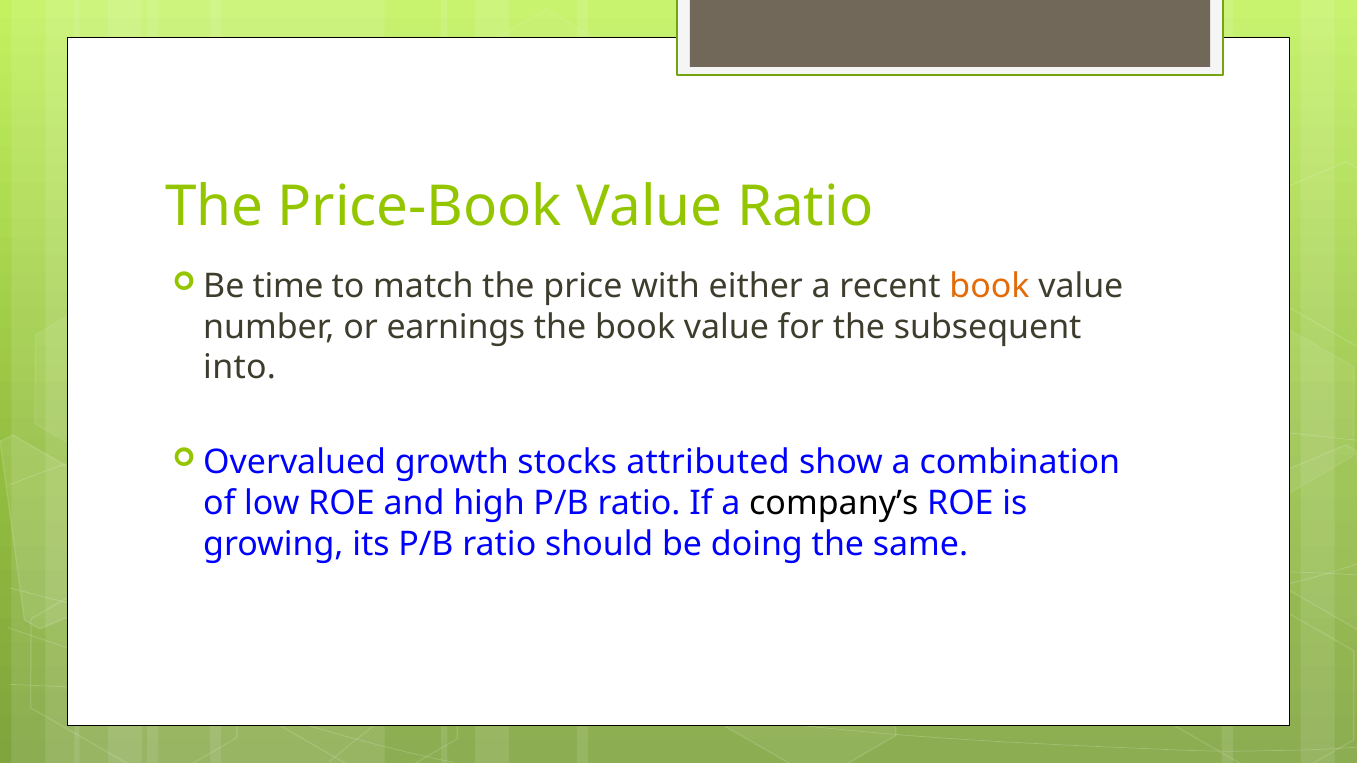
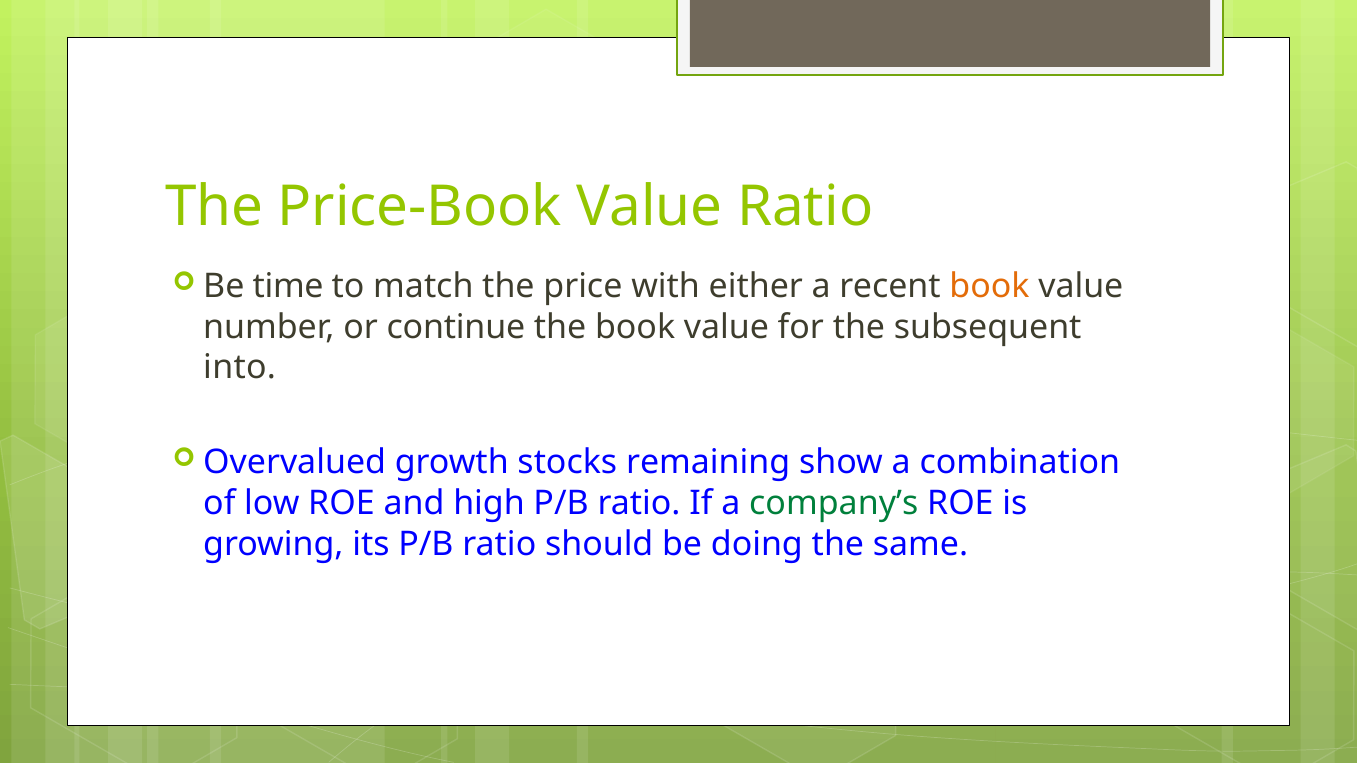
earnings: earnings -> continue
attributed: attributed -> remaining
company’s colour: black -> green
